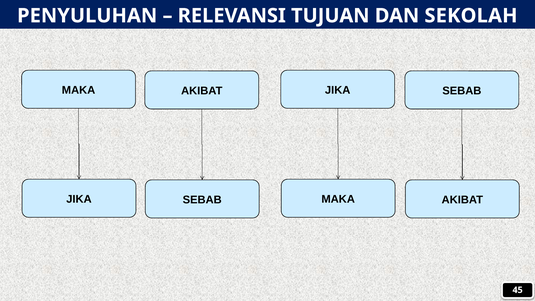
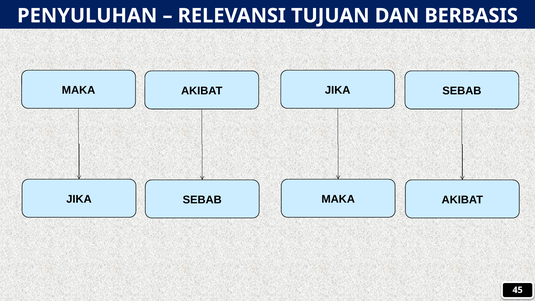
SEKOLAH: SEKOLAH -> BERBASIS
